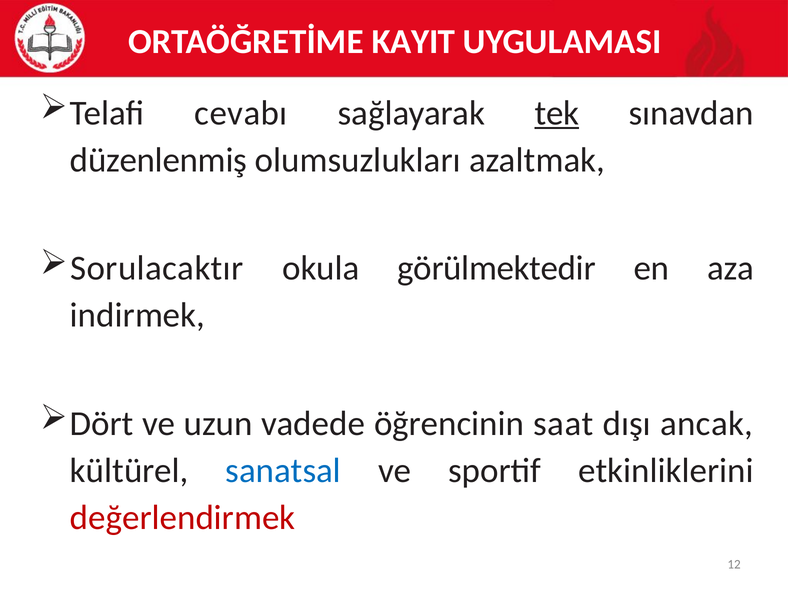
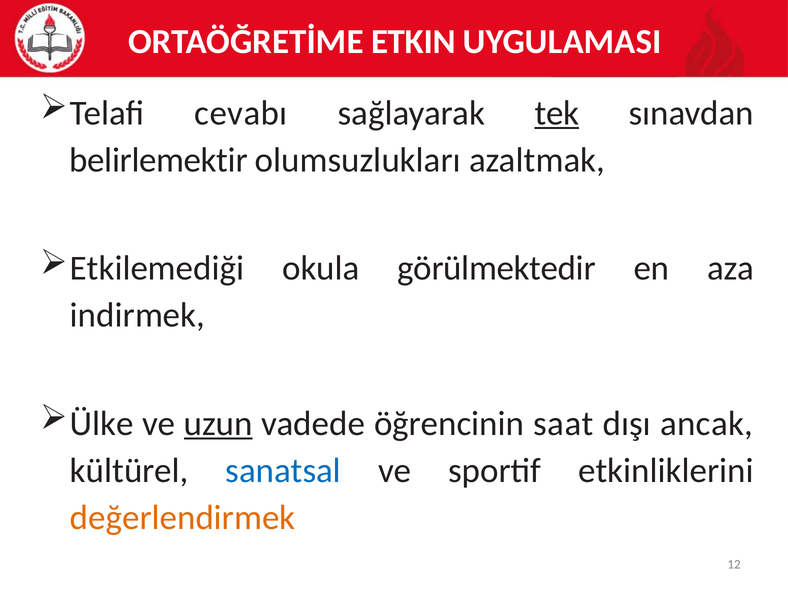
KAYIT: KAYIT -> ETKIN
düzenlenmiş: düzenlenmiş -> belirlemektir
Sorulacaktır: Sorulacaktır -> Etkilemediği
Dört: Dört -> Ülke
uzun underline: none -> present
değerlendirmek colour: red -> orange
